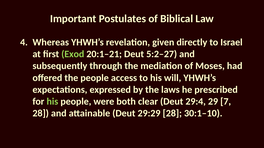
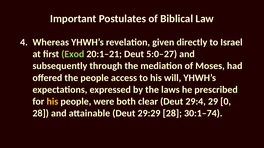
5:2–27: 5:2–27 -> 5:0–27
his at (52, 102) colour: light green -> yellow
7: 7 -> 0
30:1–10: 30:1–10 -> 30:1–74
